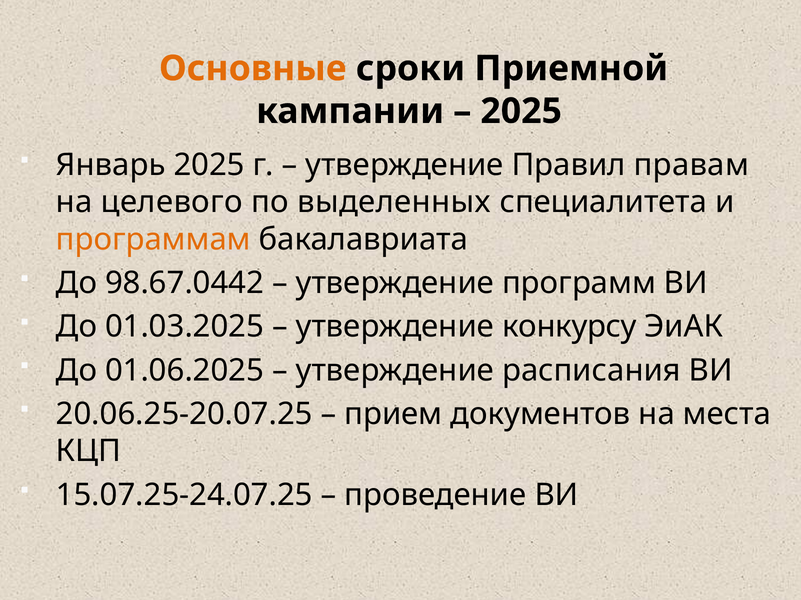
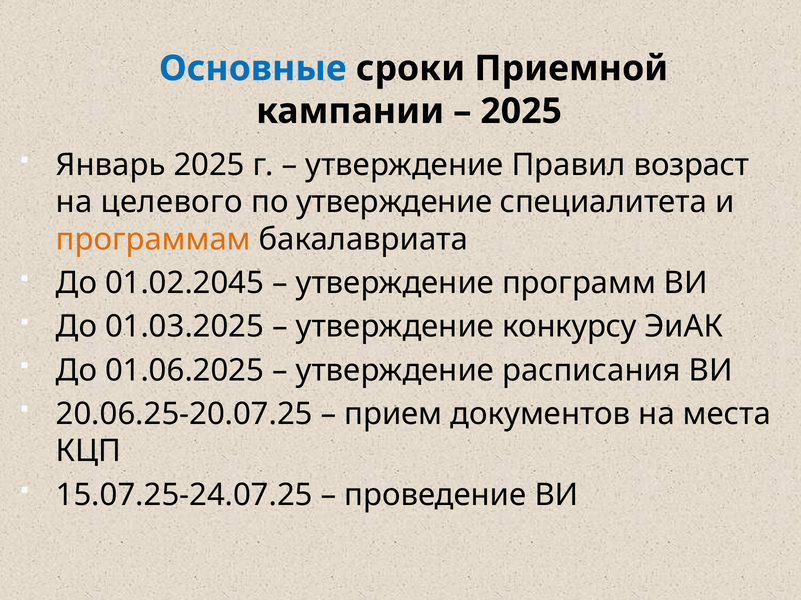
Основные colour: orange -> blue
правам: правам -> возраст
по выделенных: выделенных -> утверждение
98.67.0442: 98.67.0442 -> 01.02.2045
